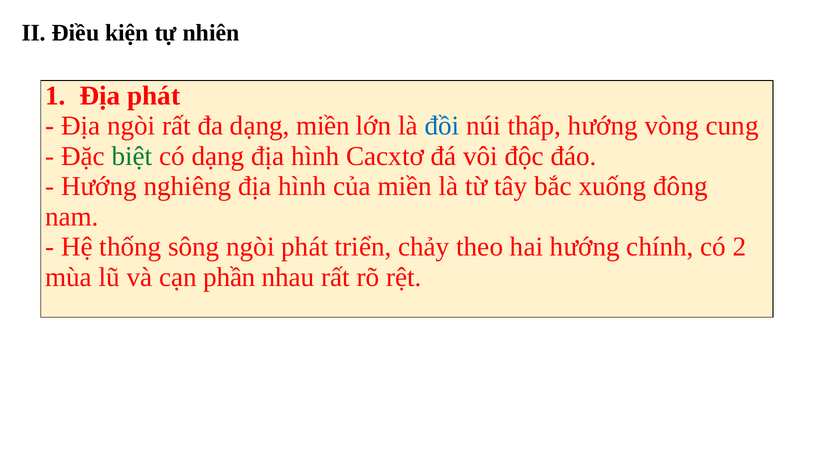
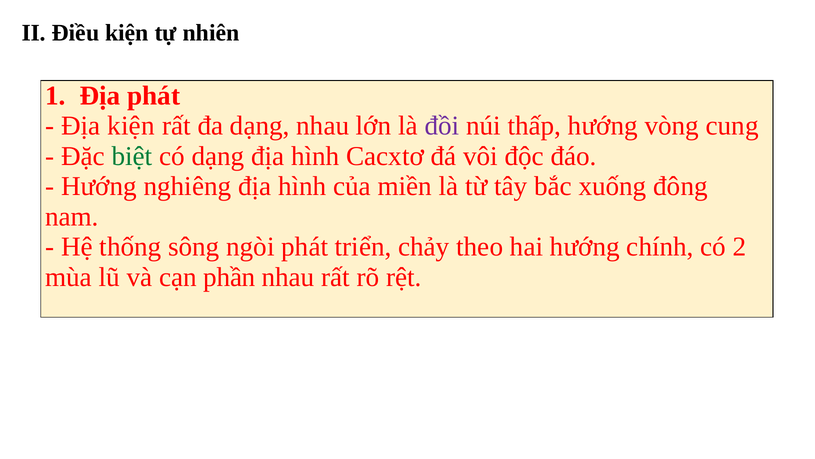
Địa ngòi: ngòi -> kiện
dạng miền: miền -> nhau
đồi colour: blue -> purple
